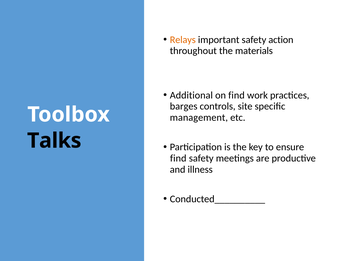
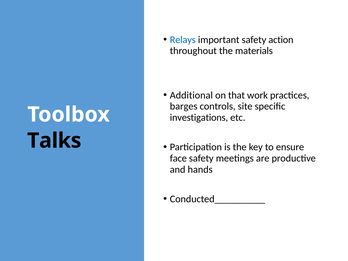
Relays colour: orange -> blue
on find: find -> that
management: management -> investigations
find at (178, 158): find -> face
illness: illness -> hands
